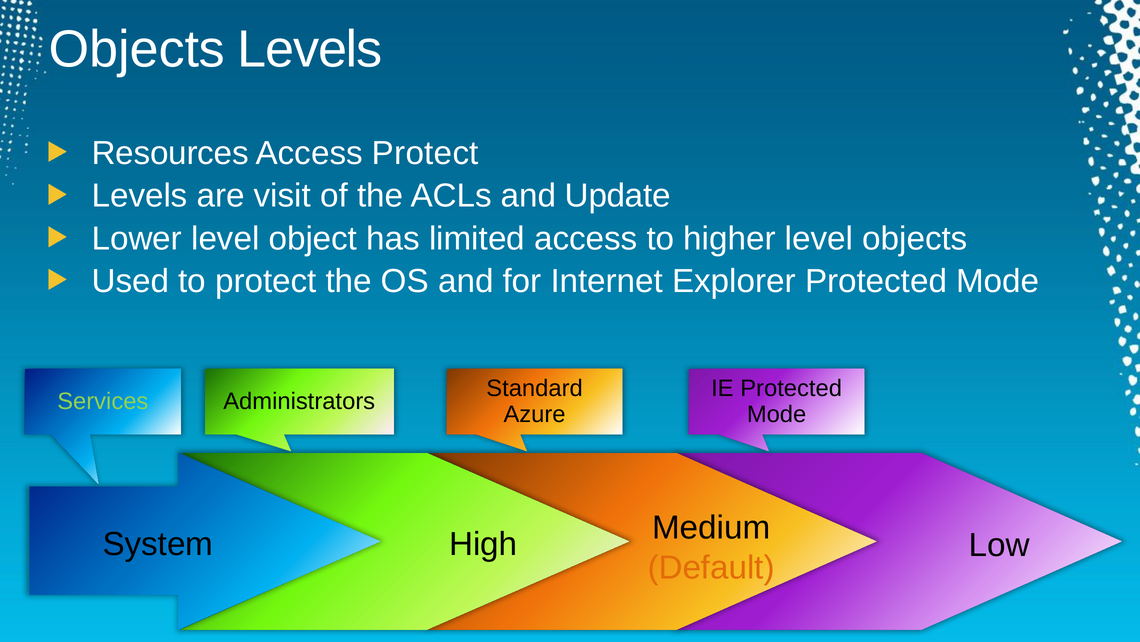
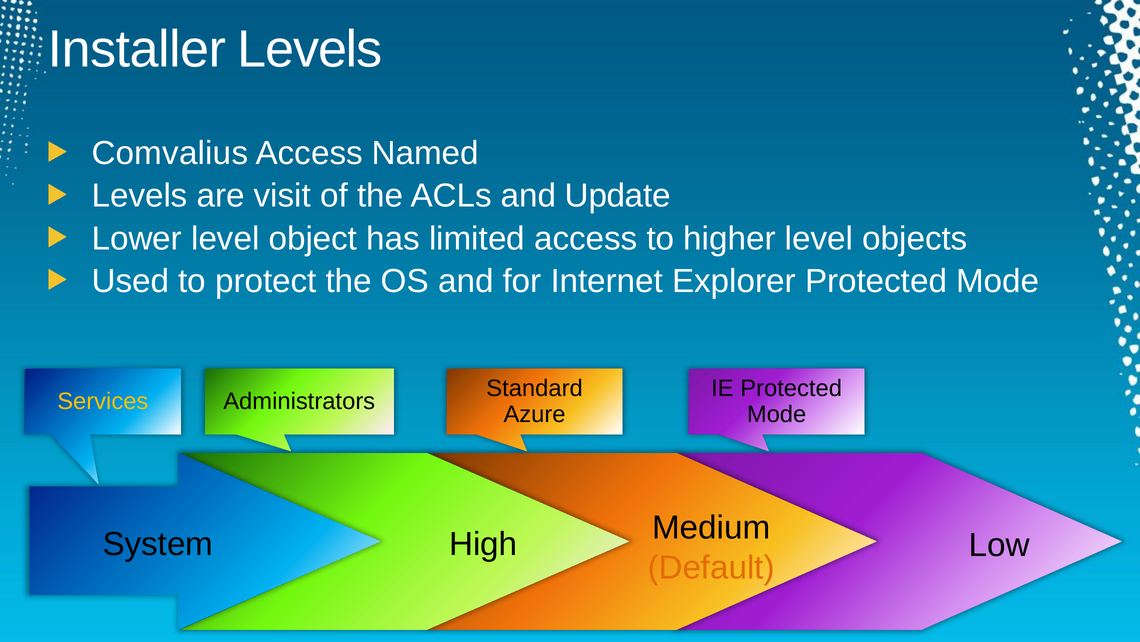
Objects at (137, 49): Objects -> Installer
Resources: Resources -> Comvalius
Access Protect: Protect -> Named
Services colour: light green -> yellow
